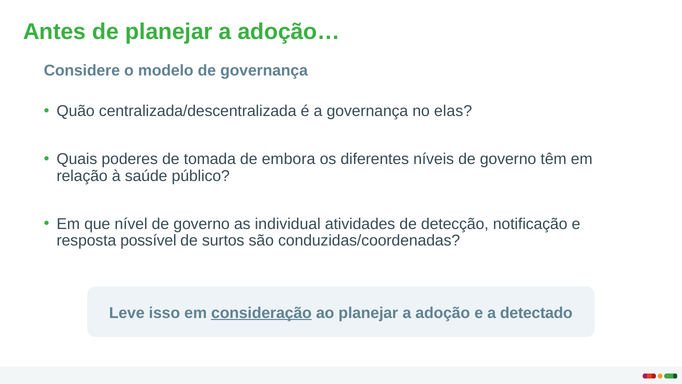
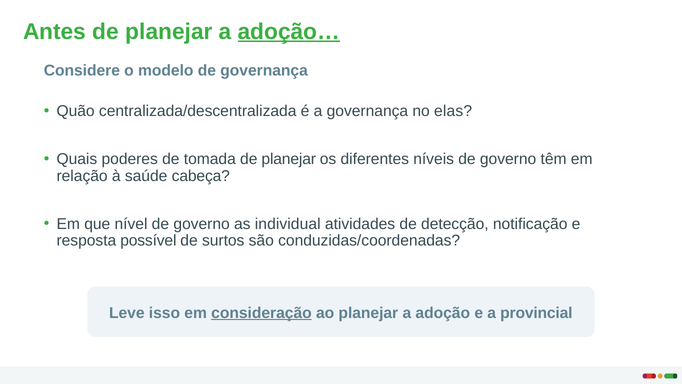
adoção… underline: none -> present
tomada de embora: embora -> planejar
público: público -> cabeça
detectado: detectado -> provincial
